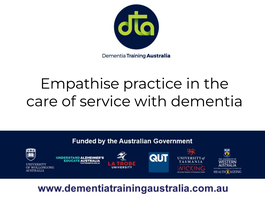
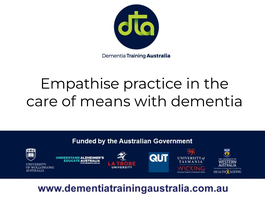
service: service -> means
